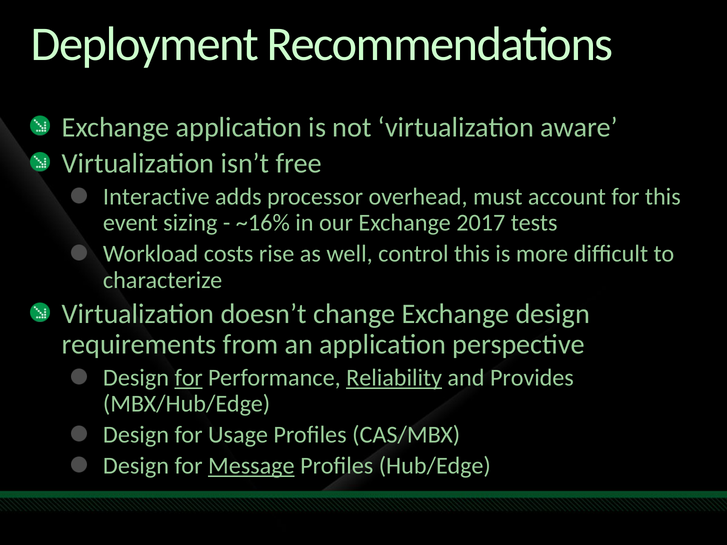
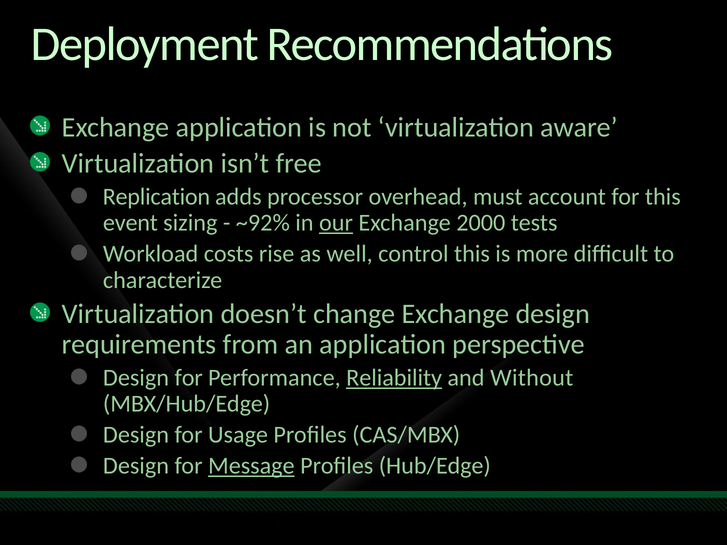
Interactive: Interactive -> Replication
~16%: ~16% -> ~92%
our underline: none -> present
2017: 2017 -> 2000
for at (189, 378) underline: present -> none
Provides: Provides -> Without
